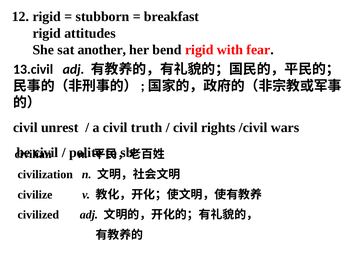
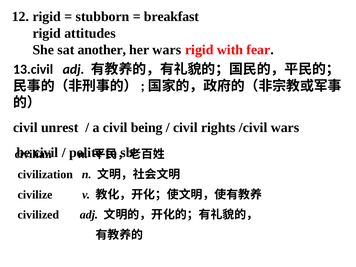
her bend: bend -> wars
truth: truth -> being
